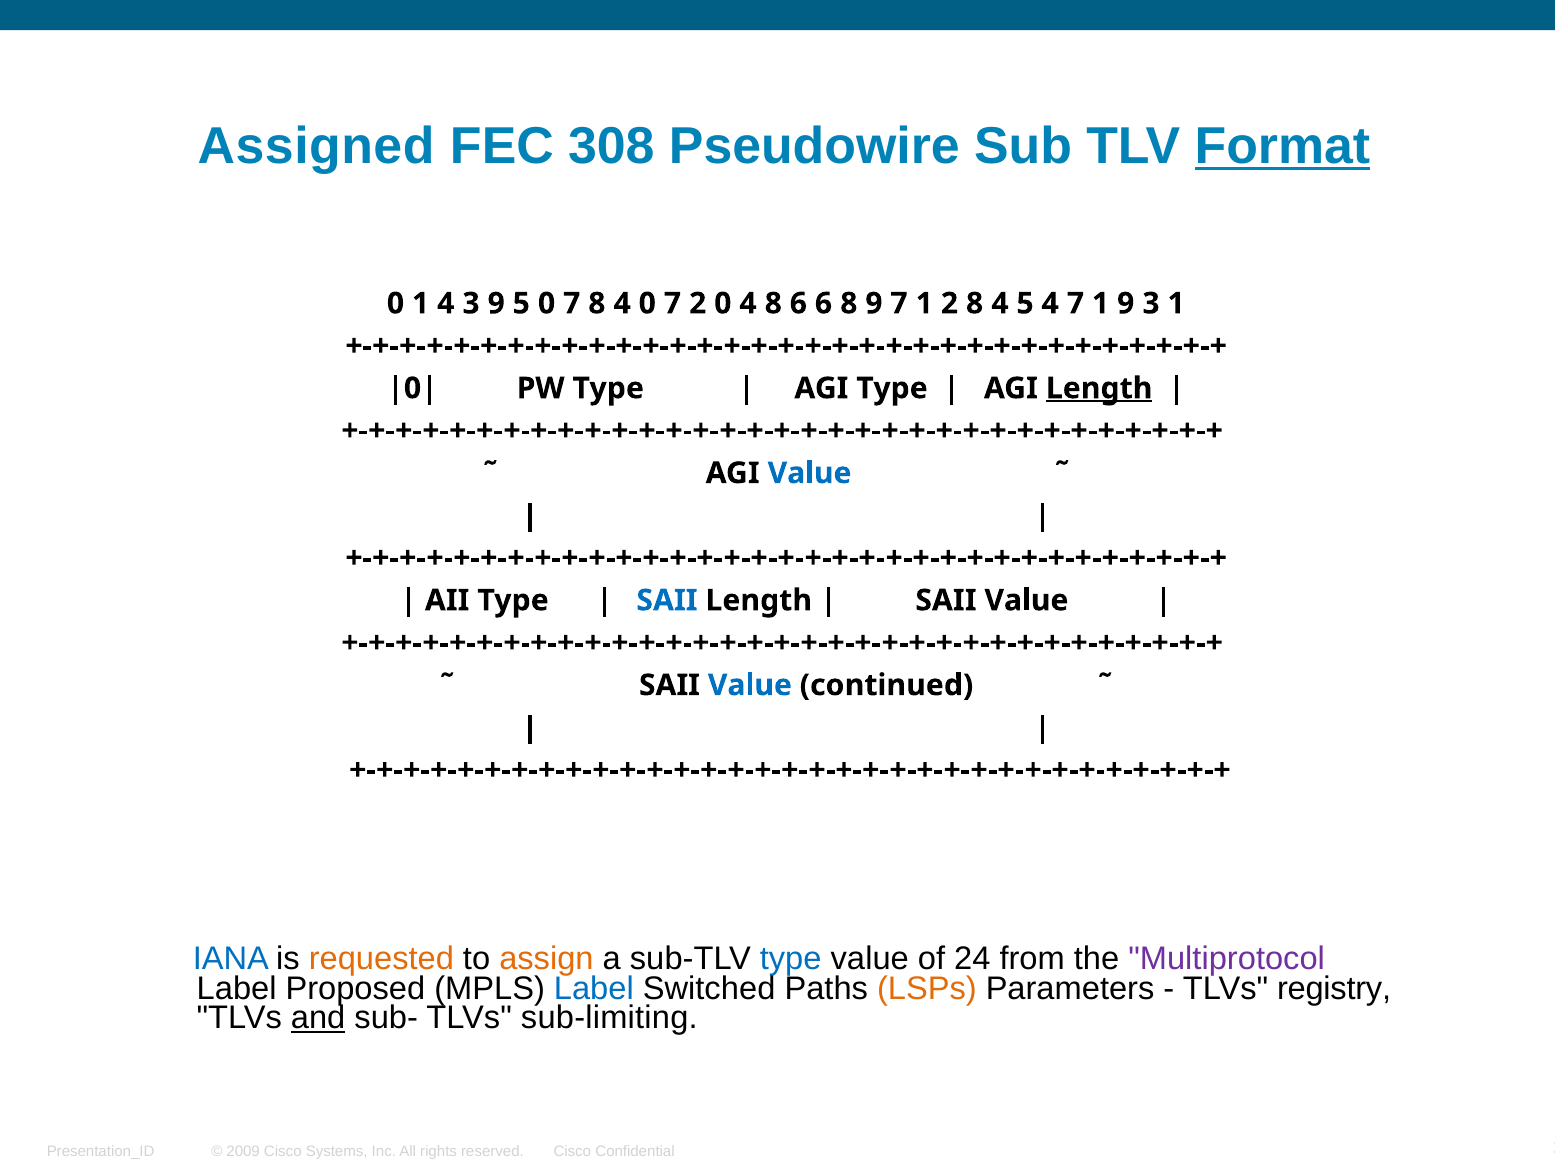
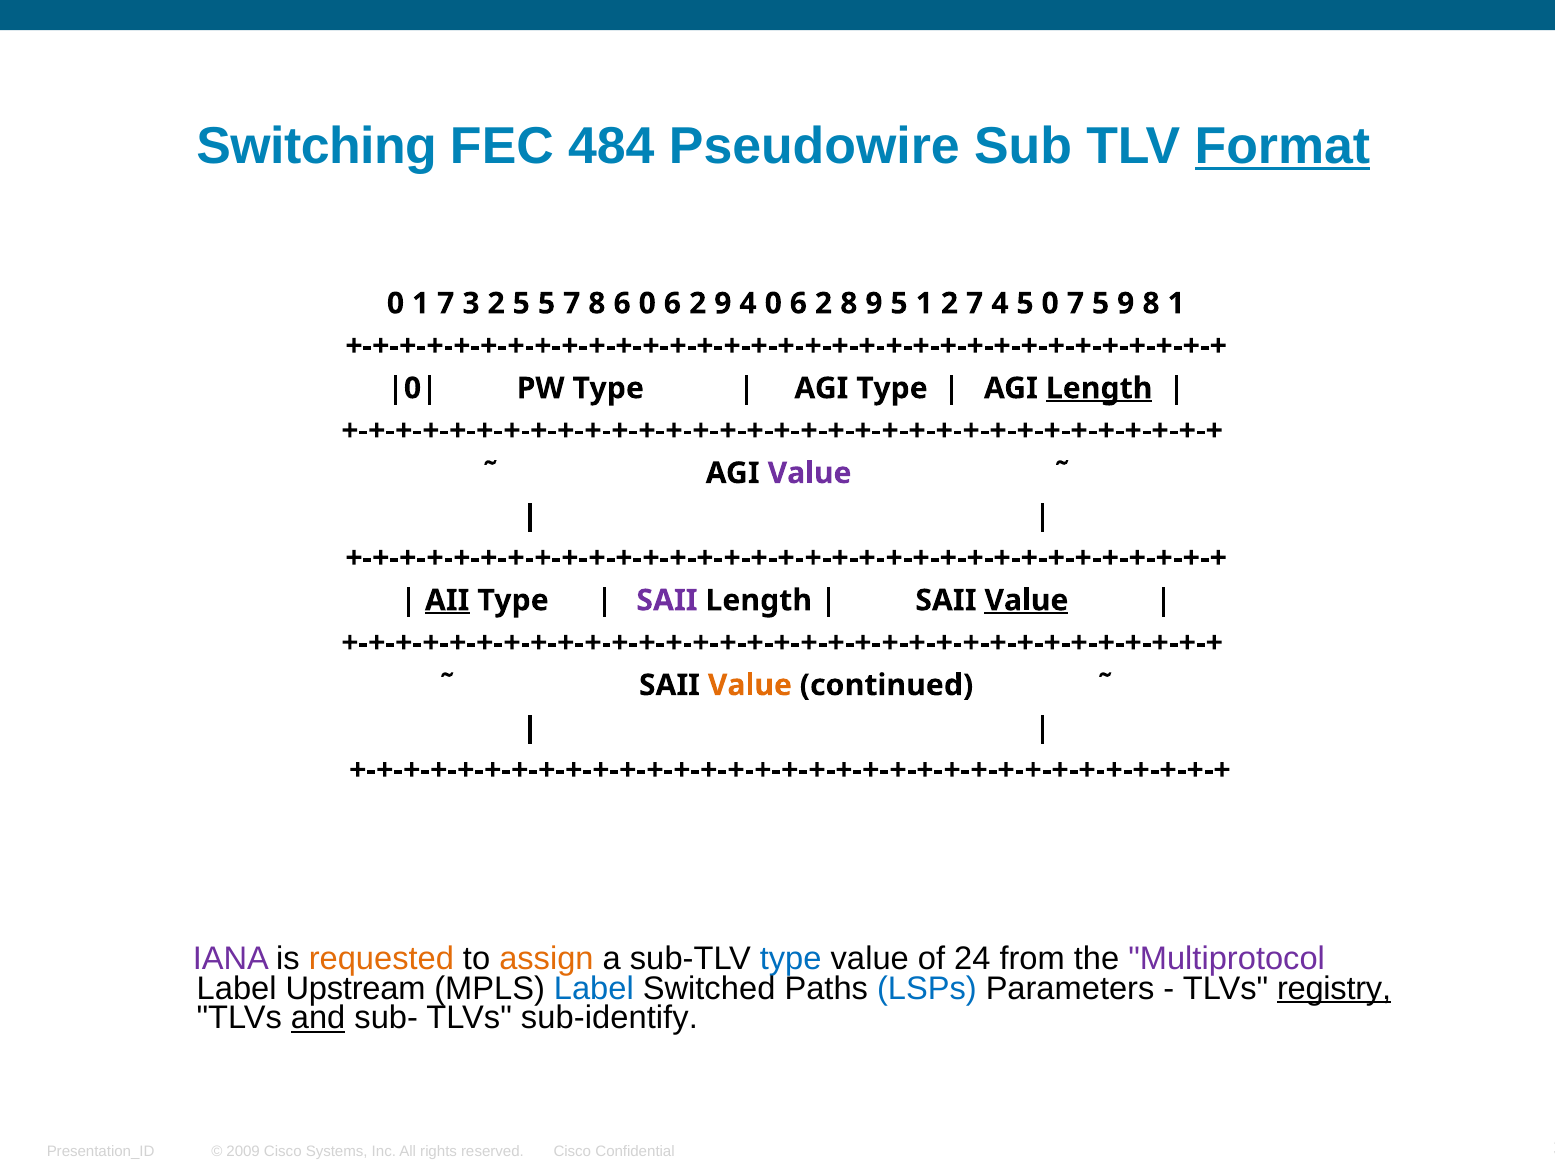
Assigned: Assigned -> Switching
308: 308 -> 484
1 4: 4 -> 7
3 9: 9 -> 2
5 0: 0 -> 5
7 8 4: 4 -> 6
7 at (672, 304): 7 -> 6
2 0: 0 -> 9
4 8: 8 -> 0
6 at (823, 304): 6 -> 2
9 7: 7 -> 5
2 8: 8 -> 7
5 4: 4 -> 0
1 at (1101, 304): 1 -> 5
9 3: 3 -> 8
Value at (810, 473) colour: blue -> purple
AII underline: none -> present
SAII at (667, 601) colour: blue -> purple
Value at (1026, 601) underline: none -> present
Value at (750, 685) colour: blue -> orange
IANA colour: blue -> purple
Proposed: Proposed -> Upstream
LSPs colour: orange -> blue
registry underline: none -> present
sub-limiting: sub-limiting -> sub-identify
